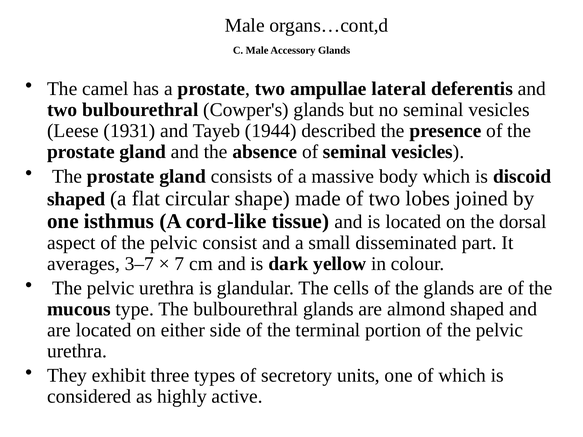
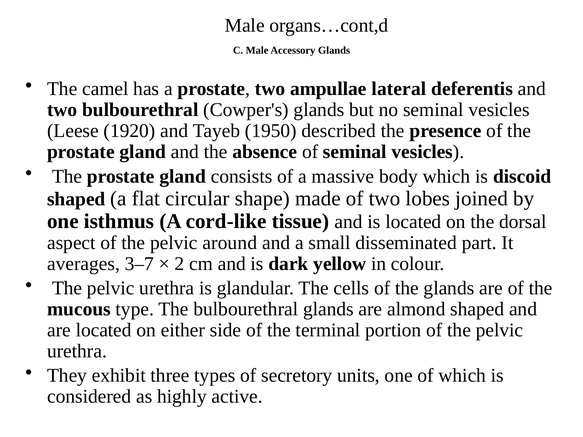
1931: 1931 -> 1920
1944: 1944 -> 1950
consist: consist -> around
7: 7 -> 2
